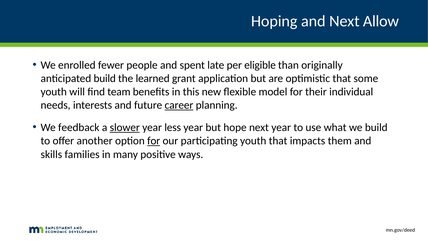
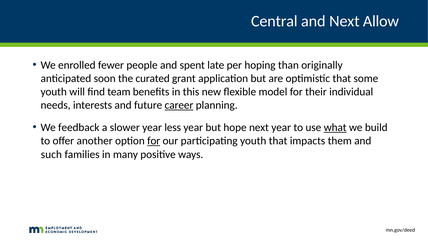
Hoping: Hoping -> Central
eligible: eligible -> hoping
anticipated build: build -> soon
learned: learned -> curated
slower underline: present -> none
what underline: none -> present
skills: skills -> such
